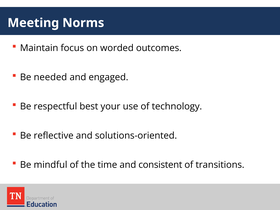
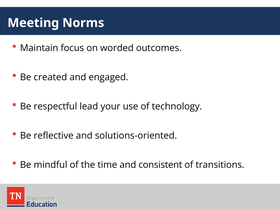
needed: needed -> created
best: best -> lead
